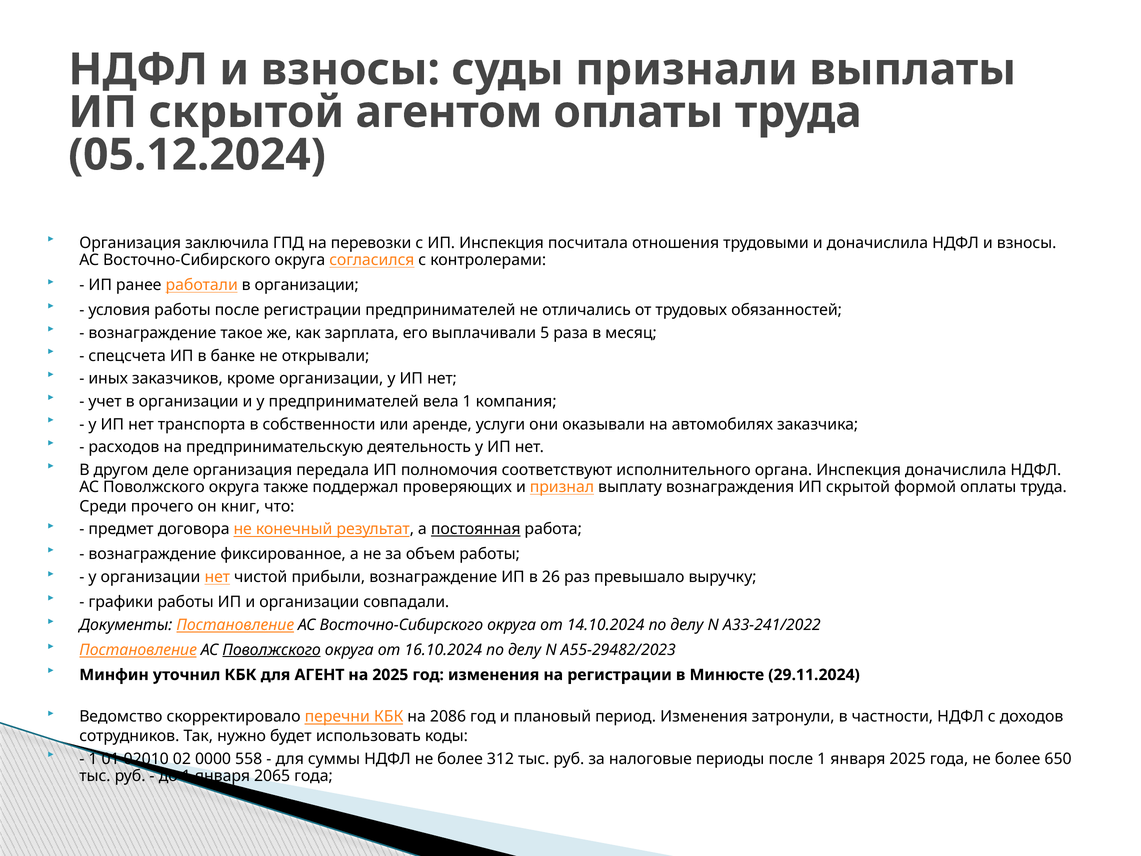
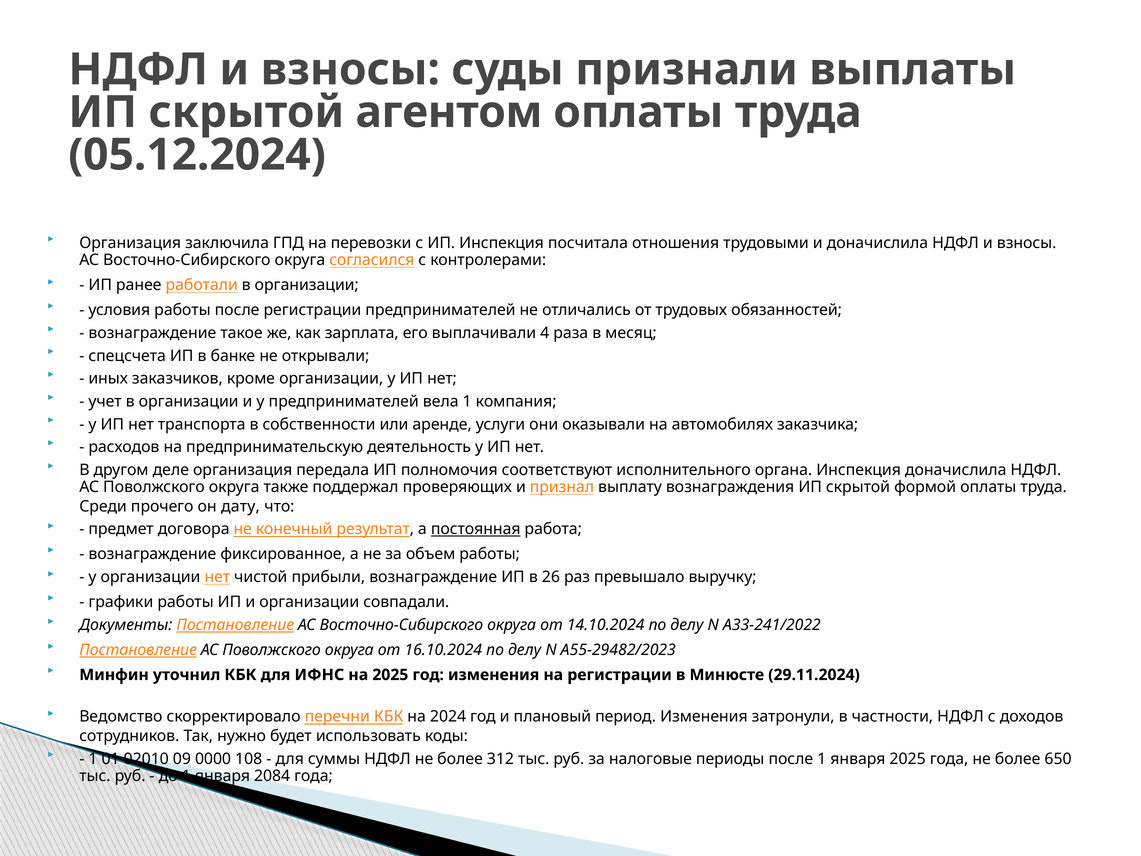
5: 5 -> 4
книг: книг -> дату
Поволжского at (272, 650) underline: present -> none
АГЕНТ: АГЕНТ -> ИФНС
2086: 2086 -> 2024
02: 02 -> 09
558: 558 -> 108
2065: 2065 -> 2084
